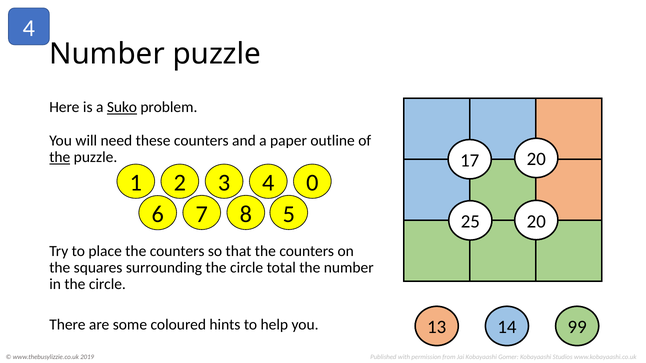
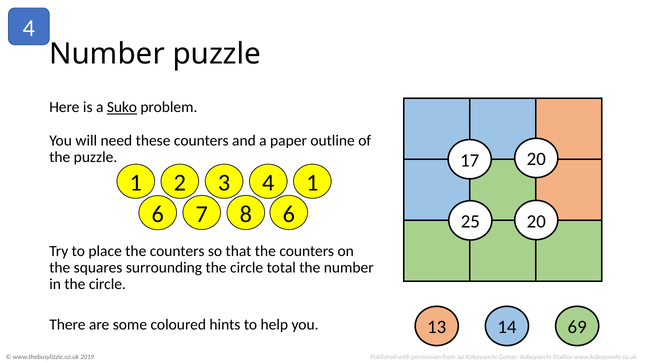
the at (60, 158) underline: present -> none
2 0: 0 -> 1
8 5: 5 -> 6
99: 99 -> 69
